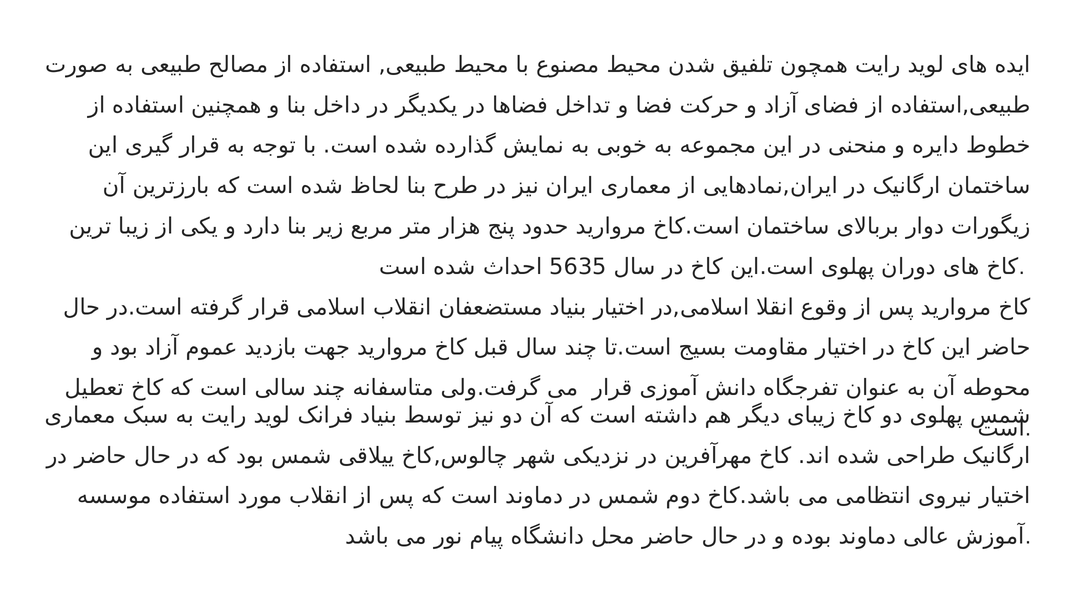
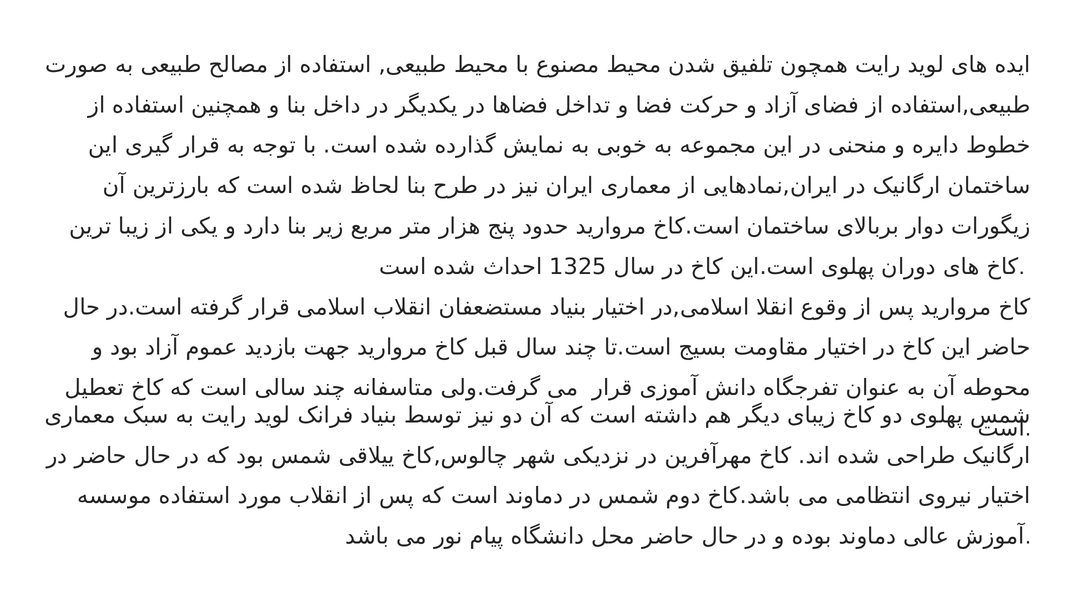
5635: 5635 -> 1325
